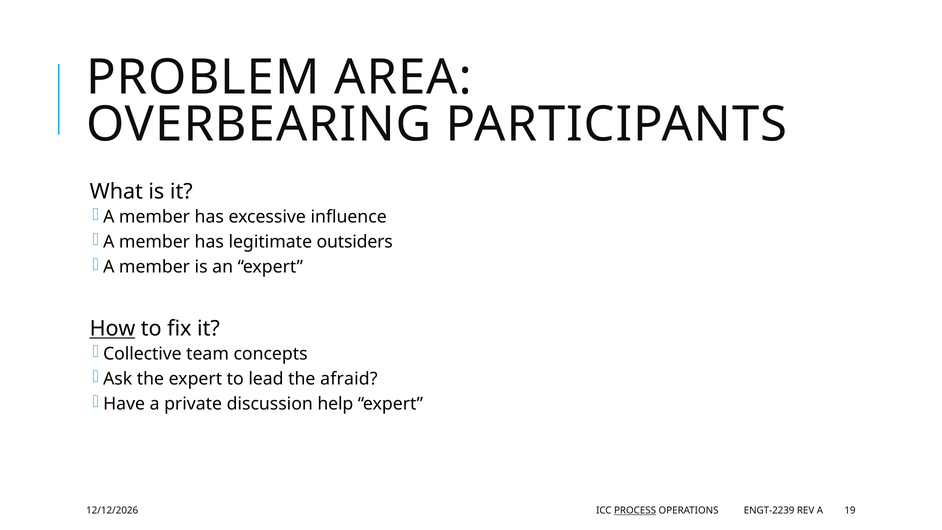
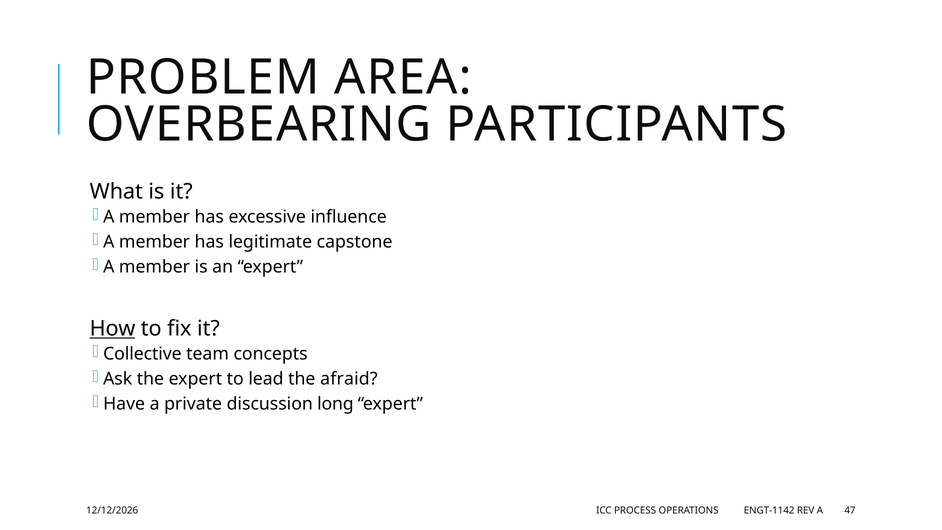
outsiders: outsiders -> capstone
help: help -> long
PROCESS underline: present -> none
ENGT-2239: ENGT-2239 -> ENGT-1142
19: 19 -> 47
